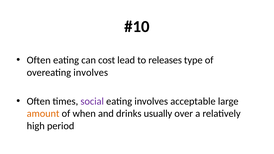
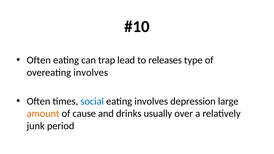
cost: cost -> trap
social colour: purple -> blue
acceptable: acceptable -> depression
when: when -> cause
high: high -> junk
